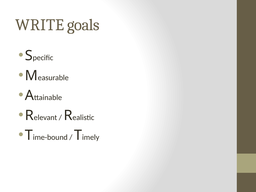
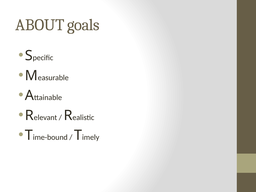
WRITE: WRITE -> ABOUT
